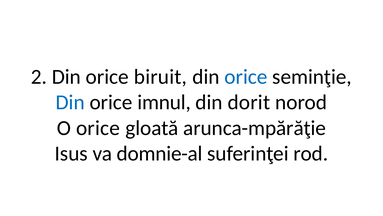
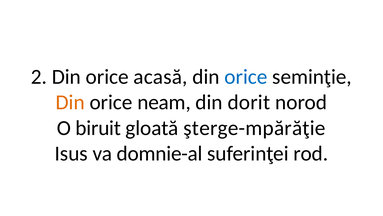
biruit: biruit -> acasă
Din at (70, 102) colour: blue -> orange
imnul: imnul -> neam
O orice: orice -> biruit
arunca-mpărăţie: arunca-mpărăţie -> şterge-mpărăţie
